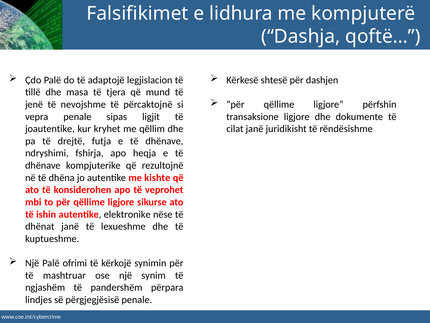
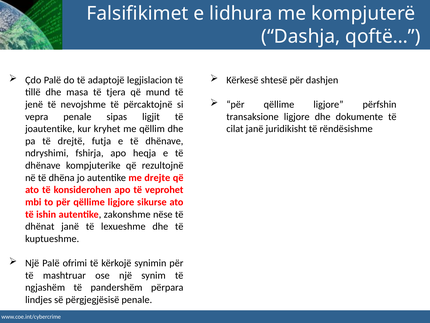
kishte: kishte -> drejte
elektronike: elektronike -> zakonshme
